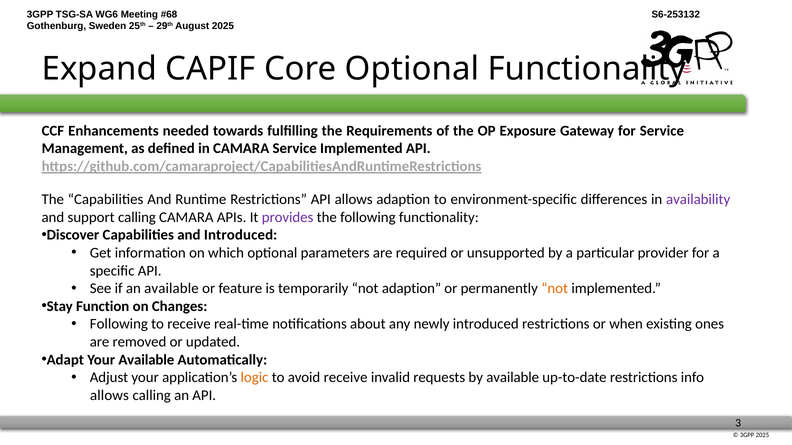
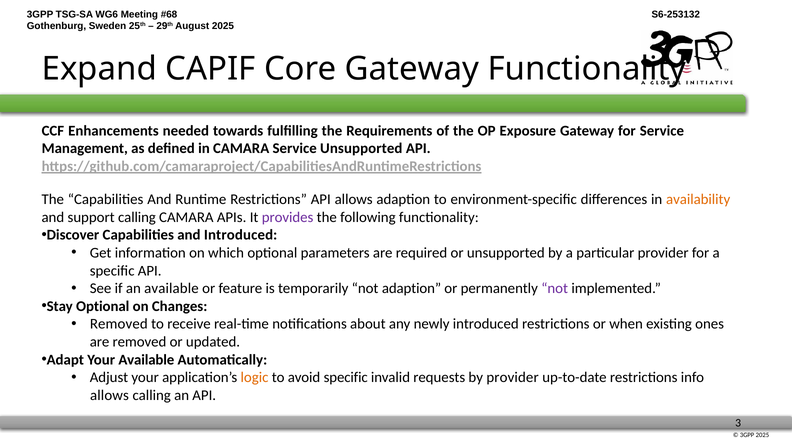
Core Optional: Optional -> Gateway
Service Implemented: Implemented -> Unsupported
availability colour: purple -> orange
not at (555, 289) colour: orange -> purple
Stay Function: Function -> Optional
Following at (119, 324): Following -> Removed
avoid receive: receive -> specific
by available: available -> provider
